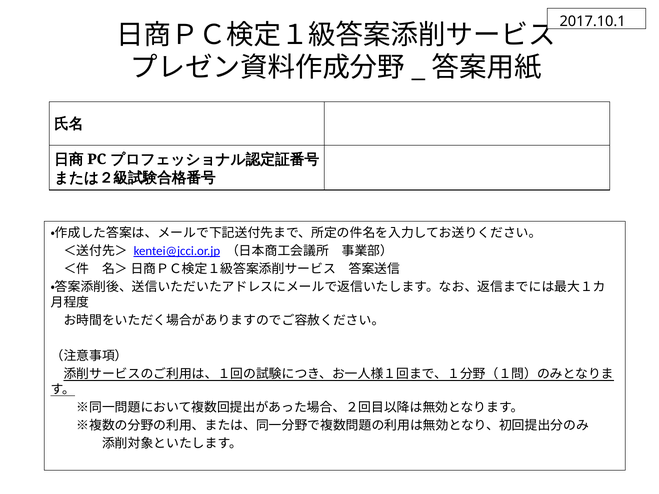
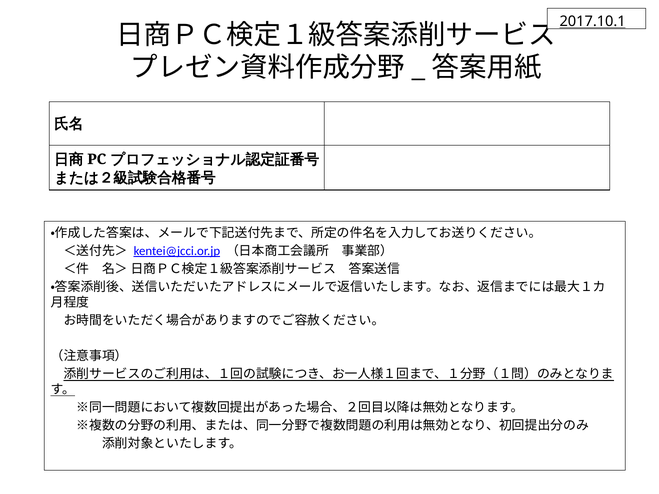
2017.10.1 underline: none -> present
